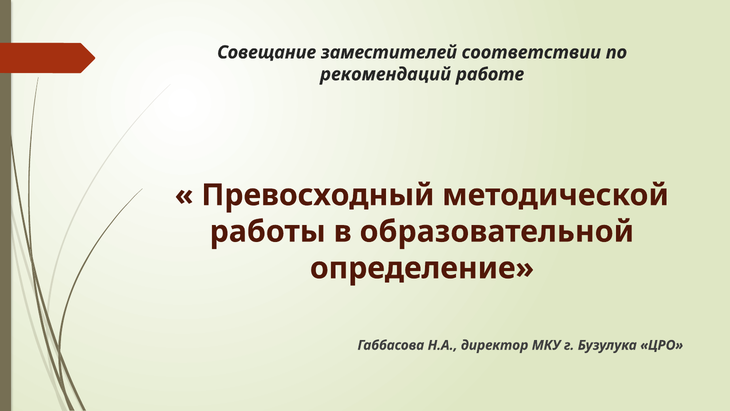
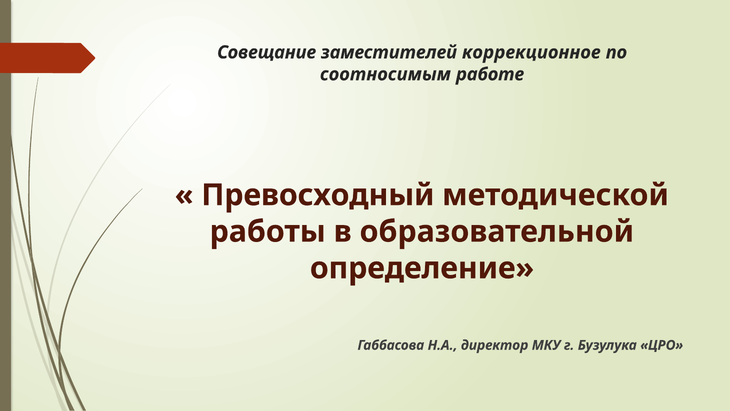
соответствии: соответствии -> коррекционное
рекомендаций: рекомендаций -> соотносимым
